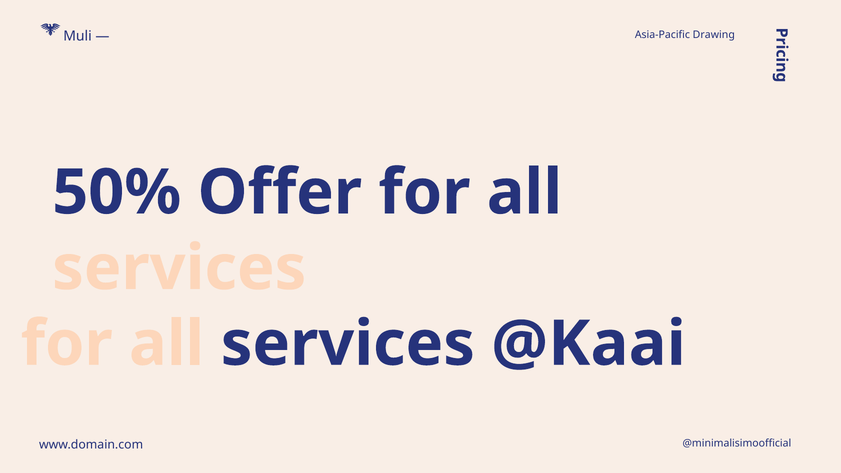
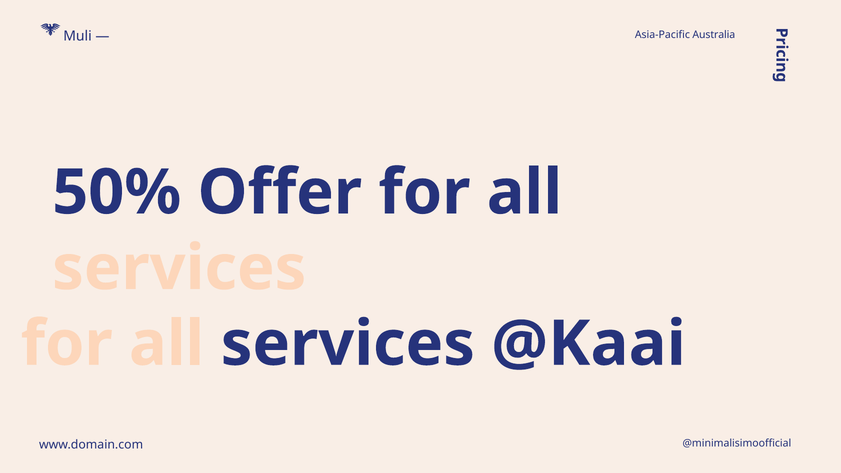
Drawing: Drawing -> Australia
